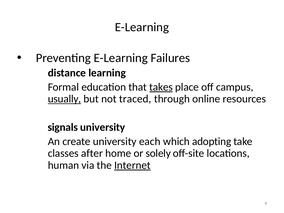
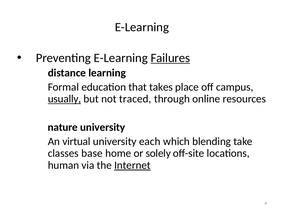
Failures underline: none -> present
takes underline: present -> none
signals: signals -> nature
create: create -> virtual
adopting: adopting -> blending
after: after -> base
